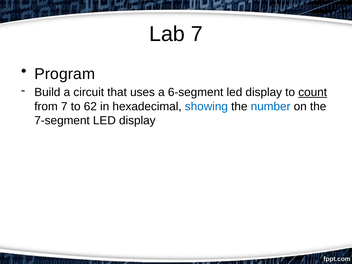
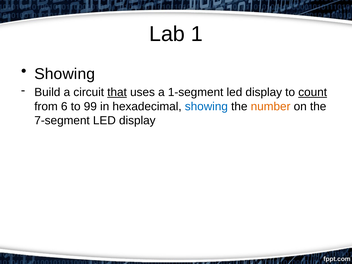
Lab 7: 7 -> 1
Program at (65, 74): Program -> Showing
that underline: none -> present
6-segment: 6-segment -> 1-segment
from 7: 7 -> 6
62: 62 -> 99
number colour: blue -> orange
